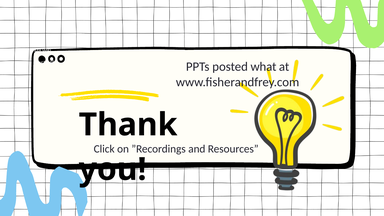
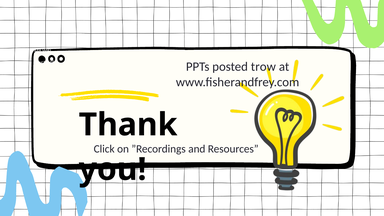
what: what -> trow
